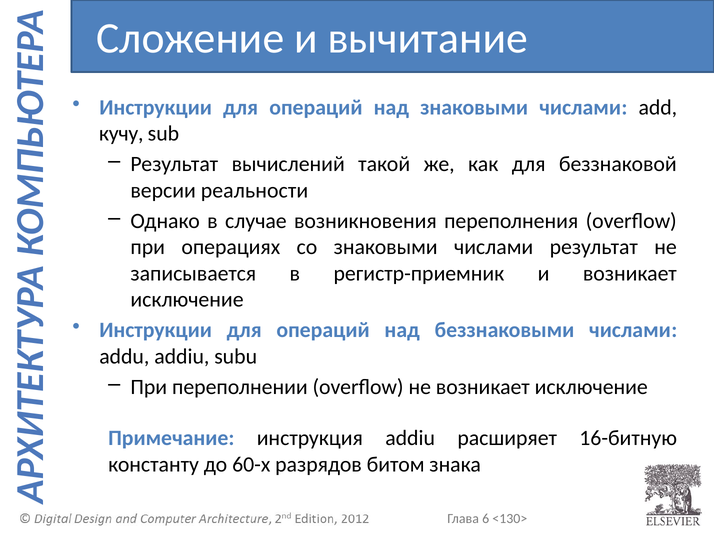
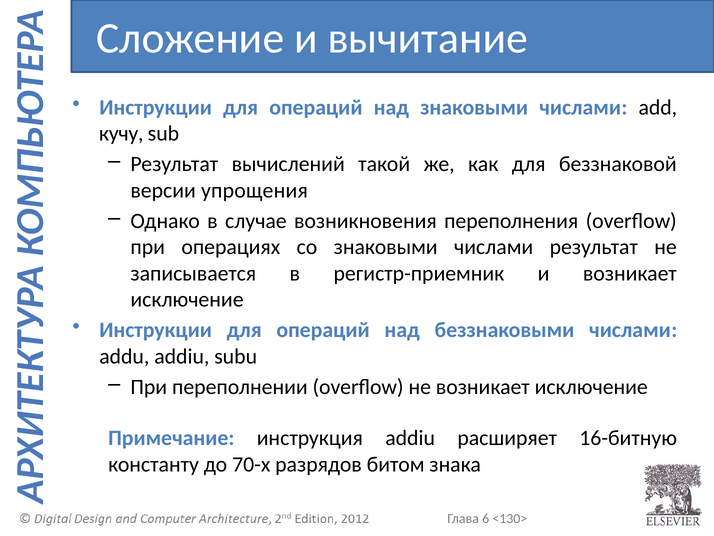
реальности: реальности -> упрощения
60-х: 60-х -> 70-х
